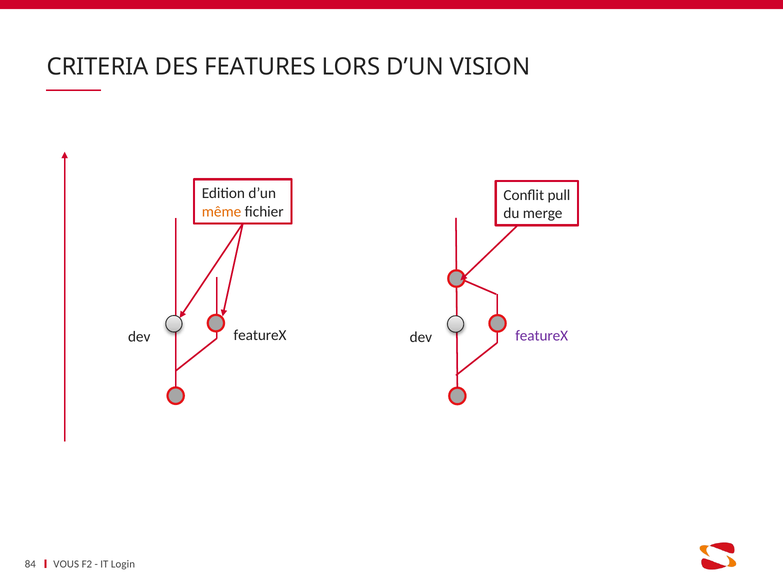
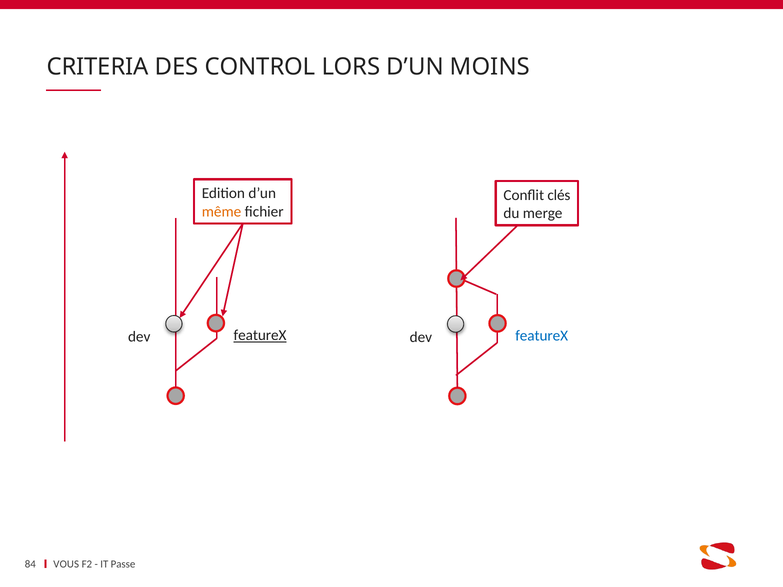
FEATURES: FEATURES -> CONTROL
VISION: VISION -> MOINS
pull: pull -> clés
featureX at (260, 335) underline: none -> present
featureX at (542, 336) colour: purple -> blue
Login: Login -> Passe
